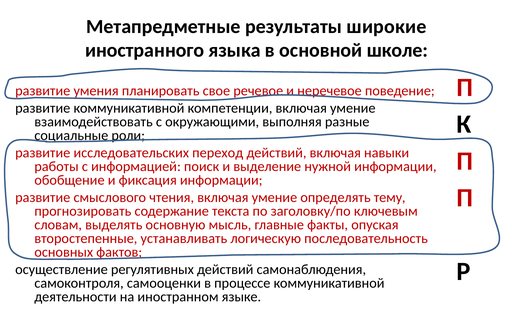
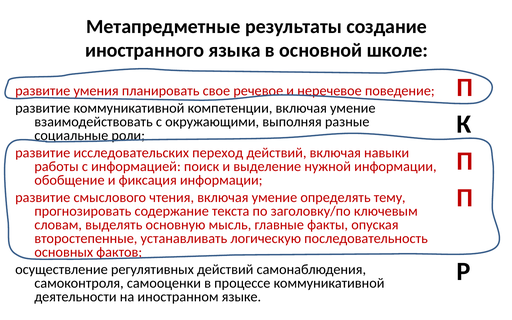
широкие: широкие -> создание
